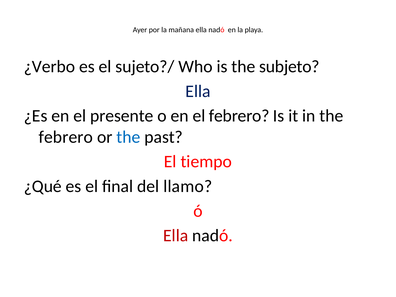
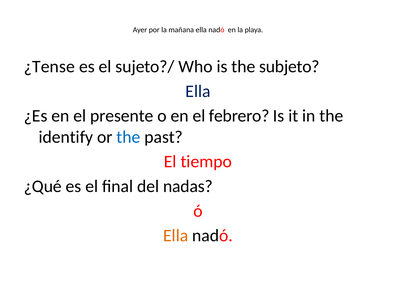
¿Verbo: ¿Verbo -> ¿Tense
febrero at (66, 137): febrero -> identify
llamo: llamo -> nadas
Ella at (176, 236) colour: red -> orange
